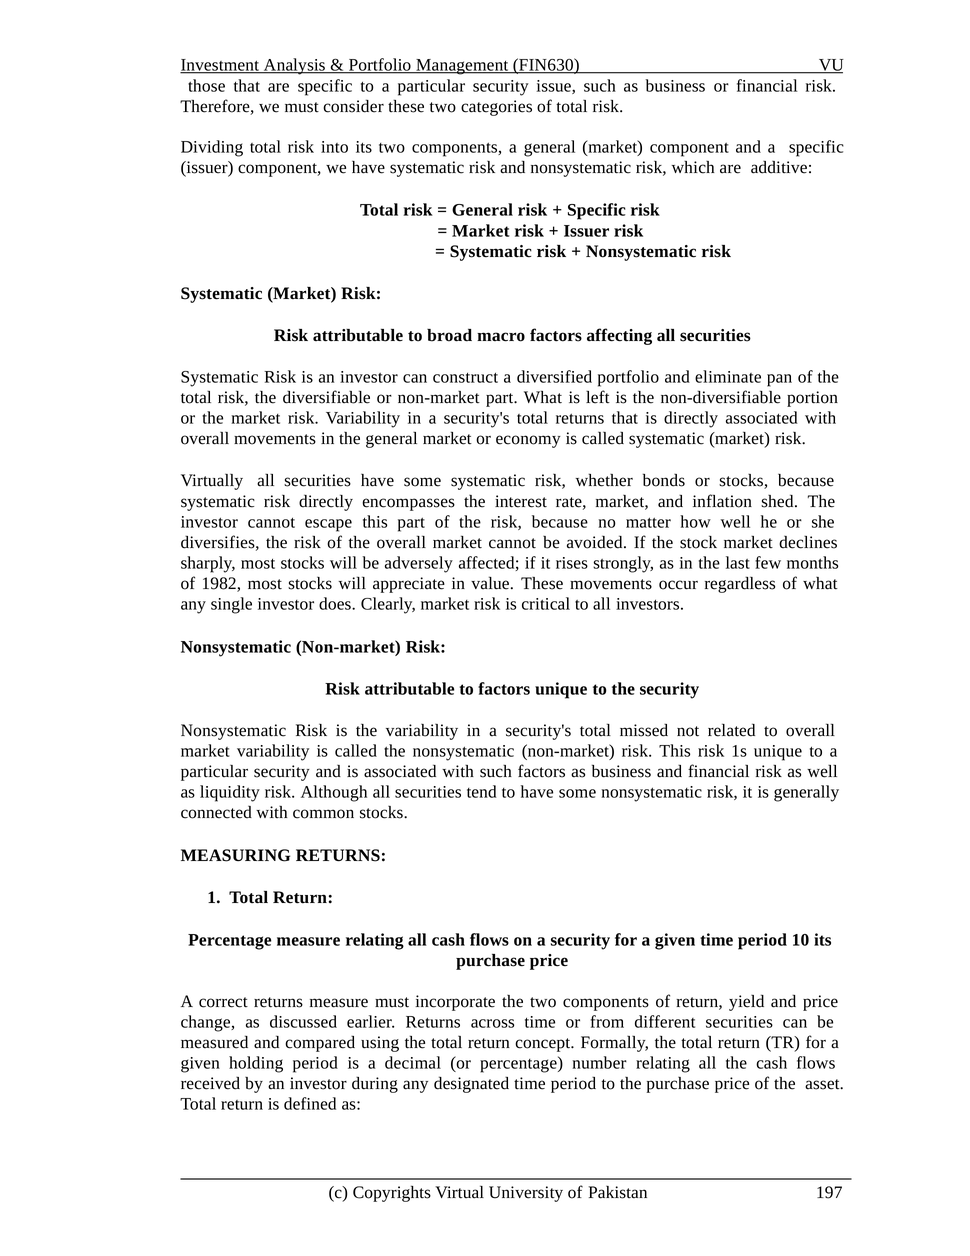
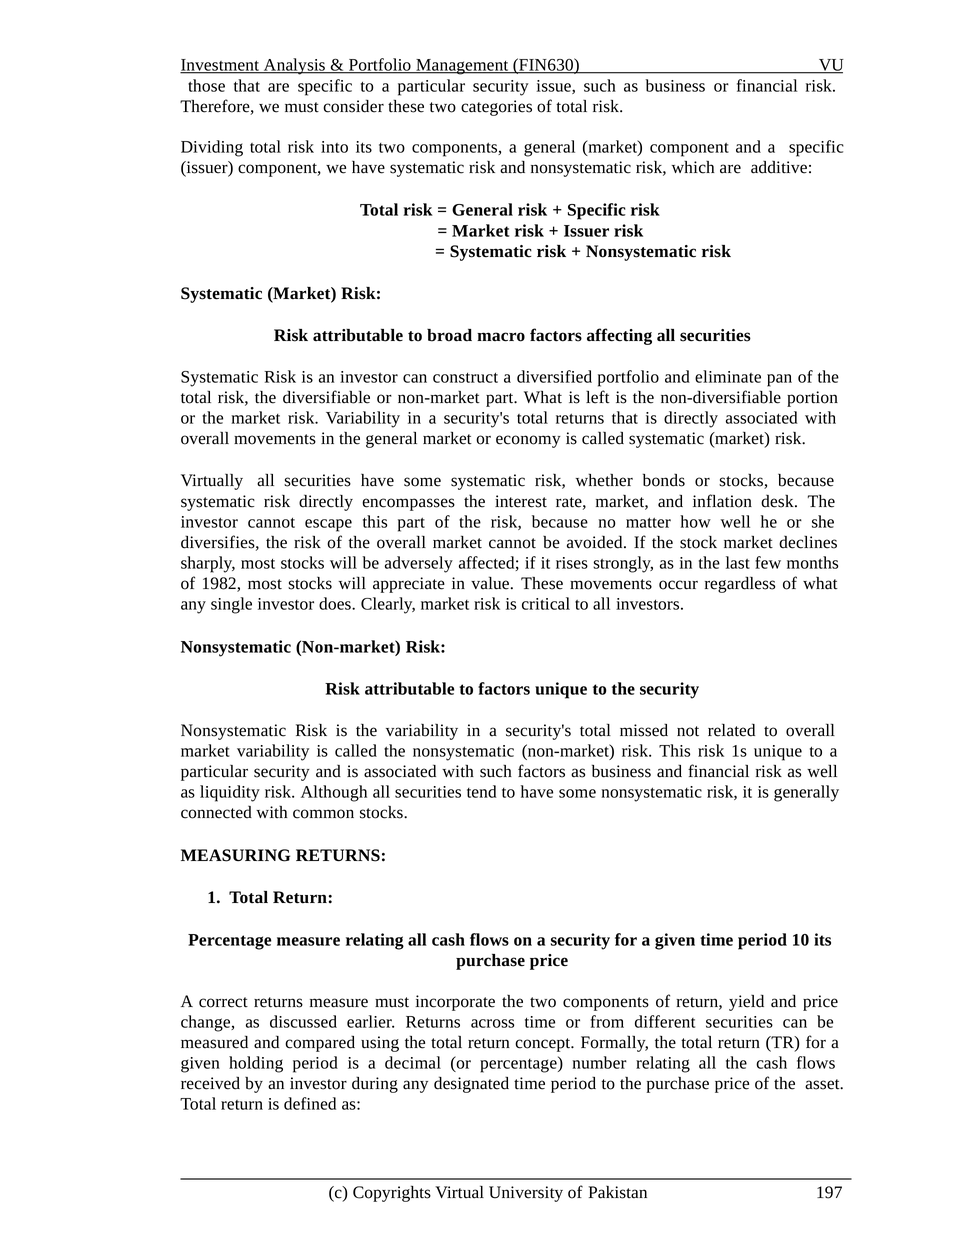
shed: shed -> desk
